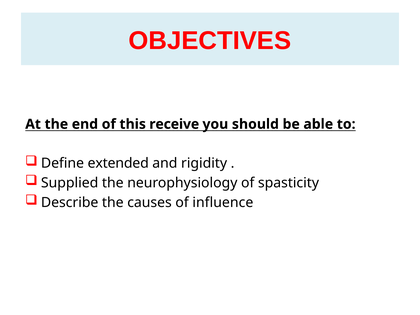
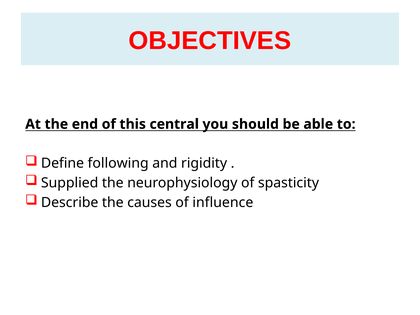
receive: receive -> central
extended: extended -> following
